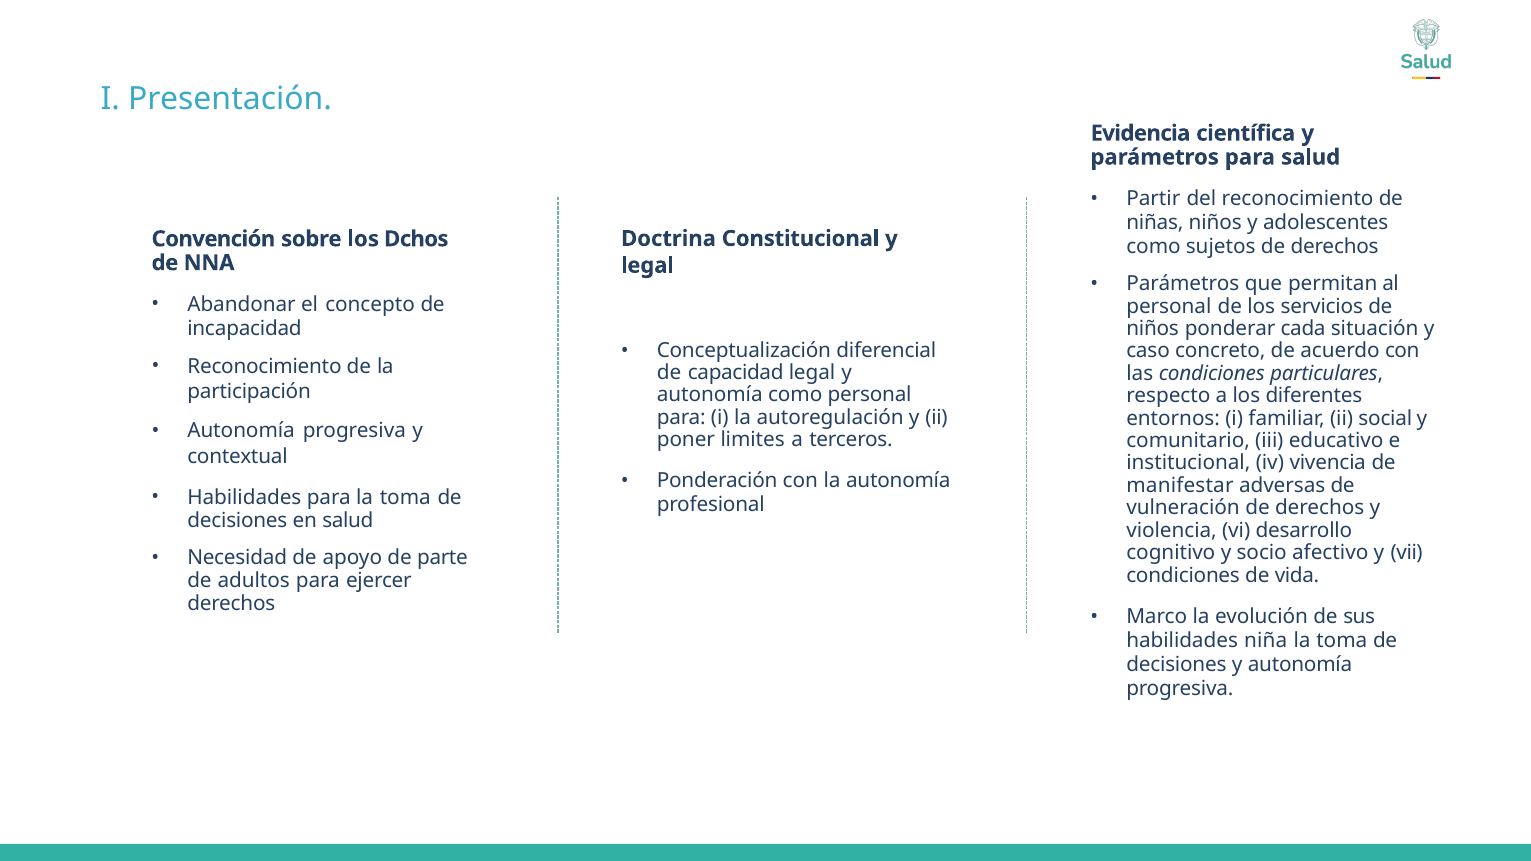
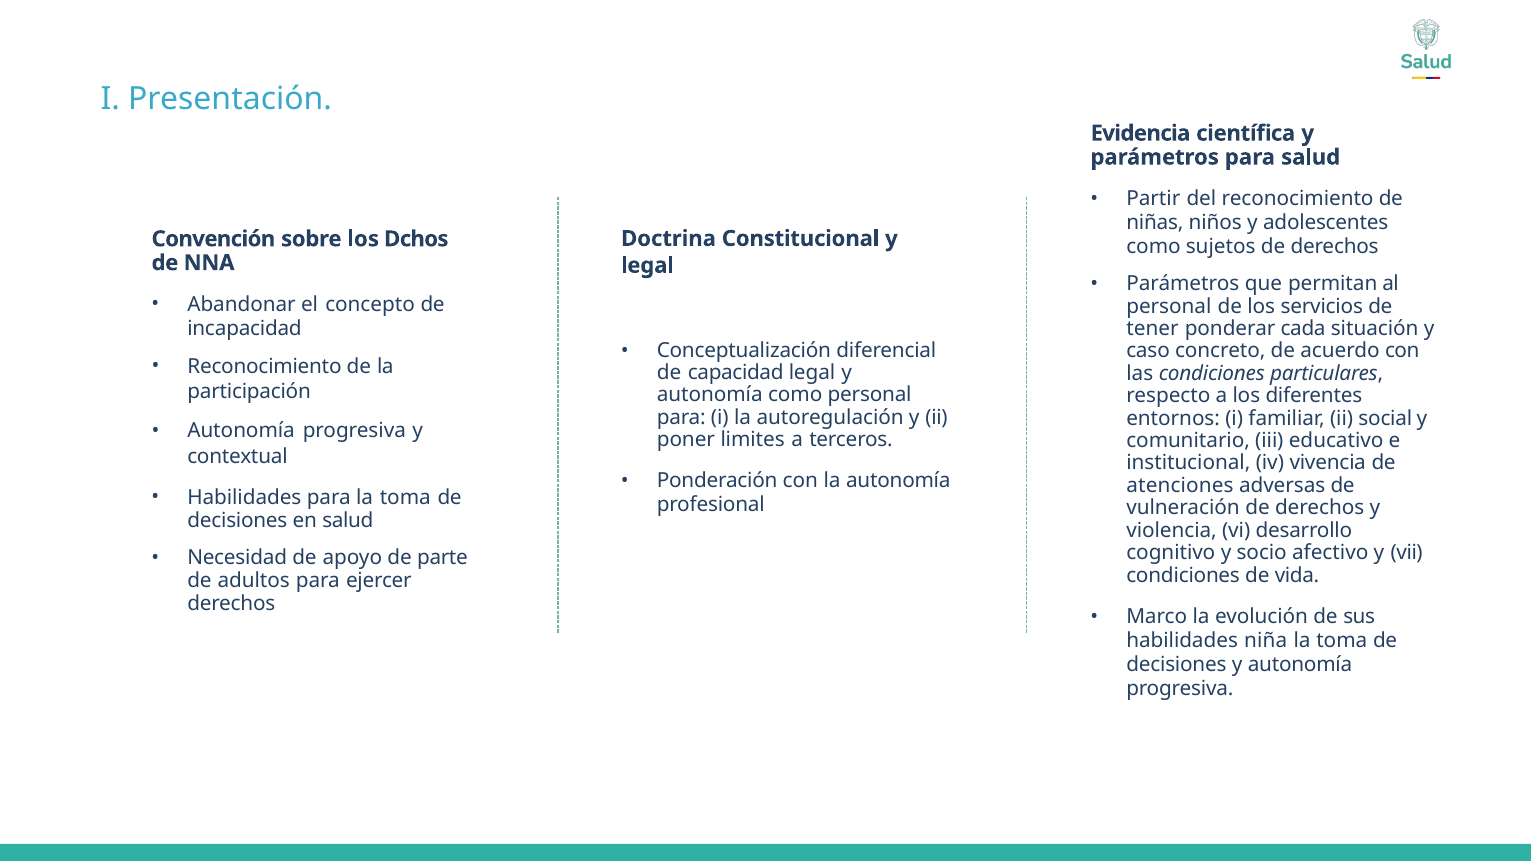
niños at (1153, 329): niños -> tener
manifestar: manifestar -> atenciones
